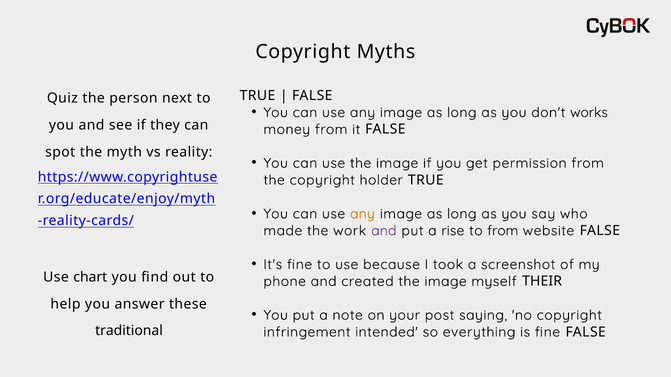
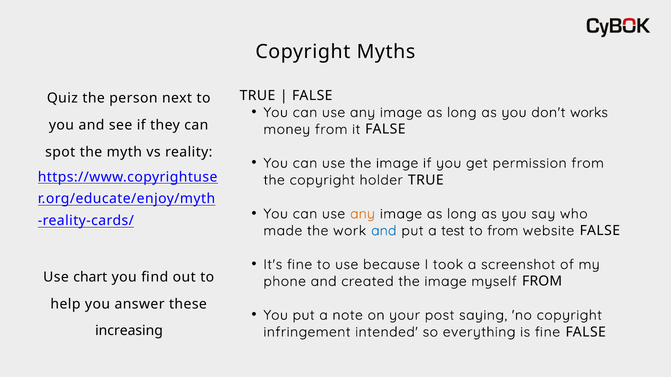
and at (384, 231) colour: purple -> blue
rise: rise -> test
myself THEIR: THEIR -> FROM
traditional: traditional -> increasing
